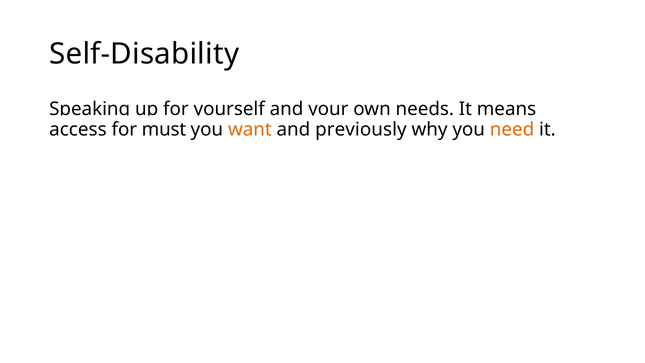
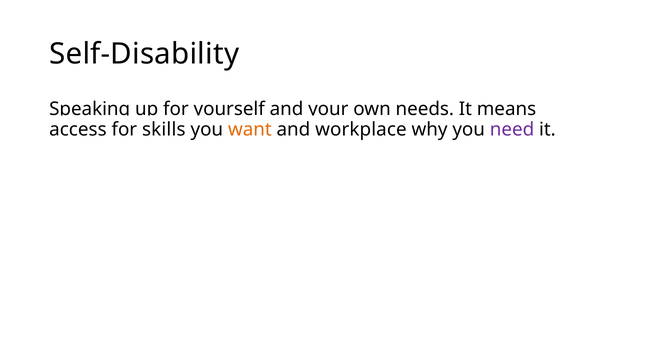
must: must -> skills
previously: previously -> workplace
need colour: orange -> purple
